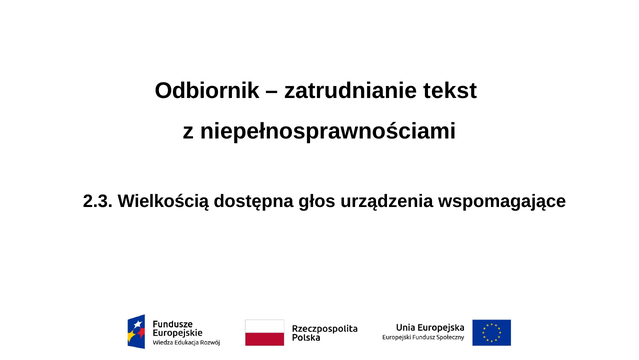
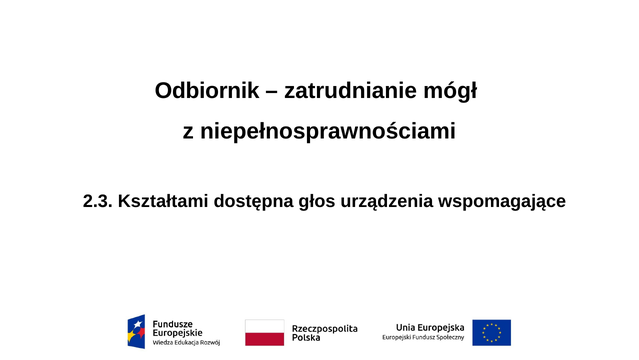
tekst: tekst -> mógł
Wielkością: Wielkością -> Kształtami
